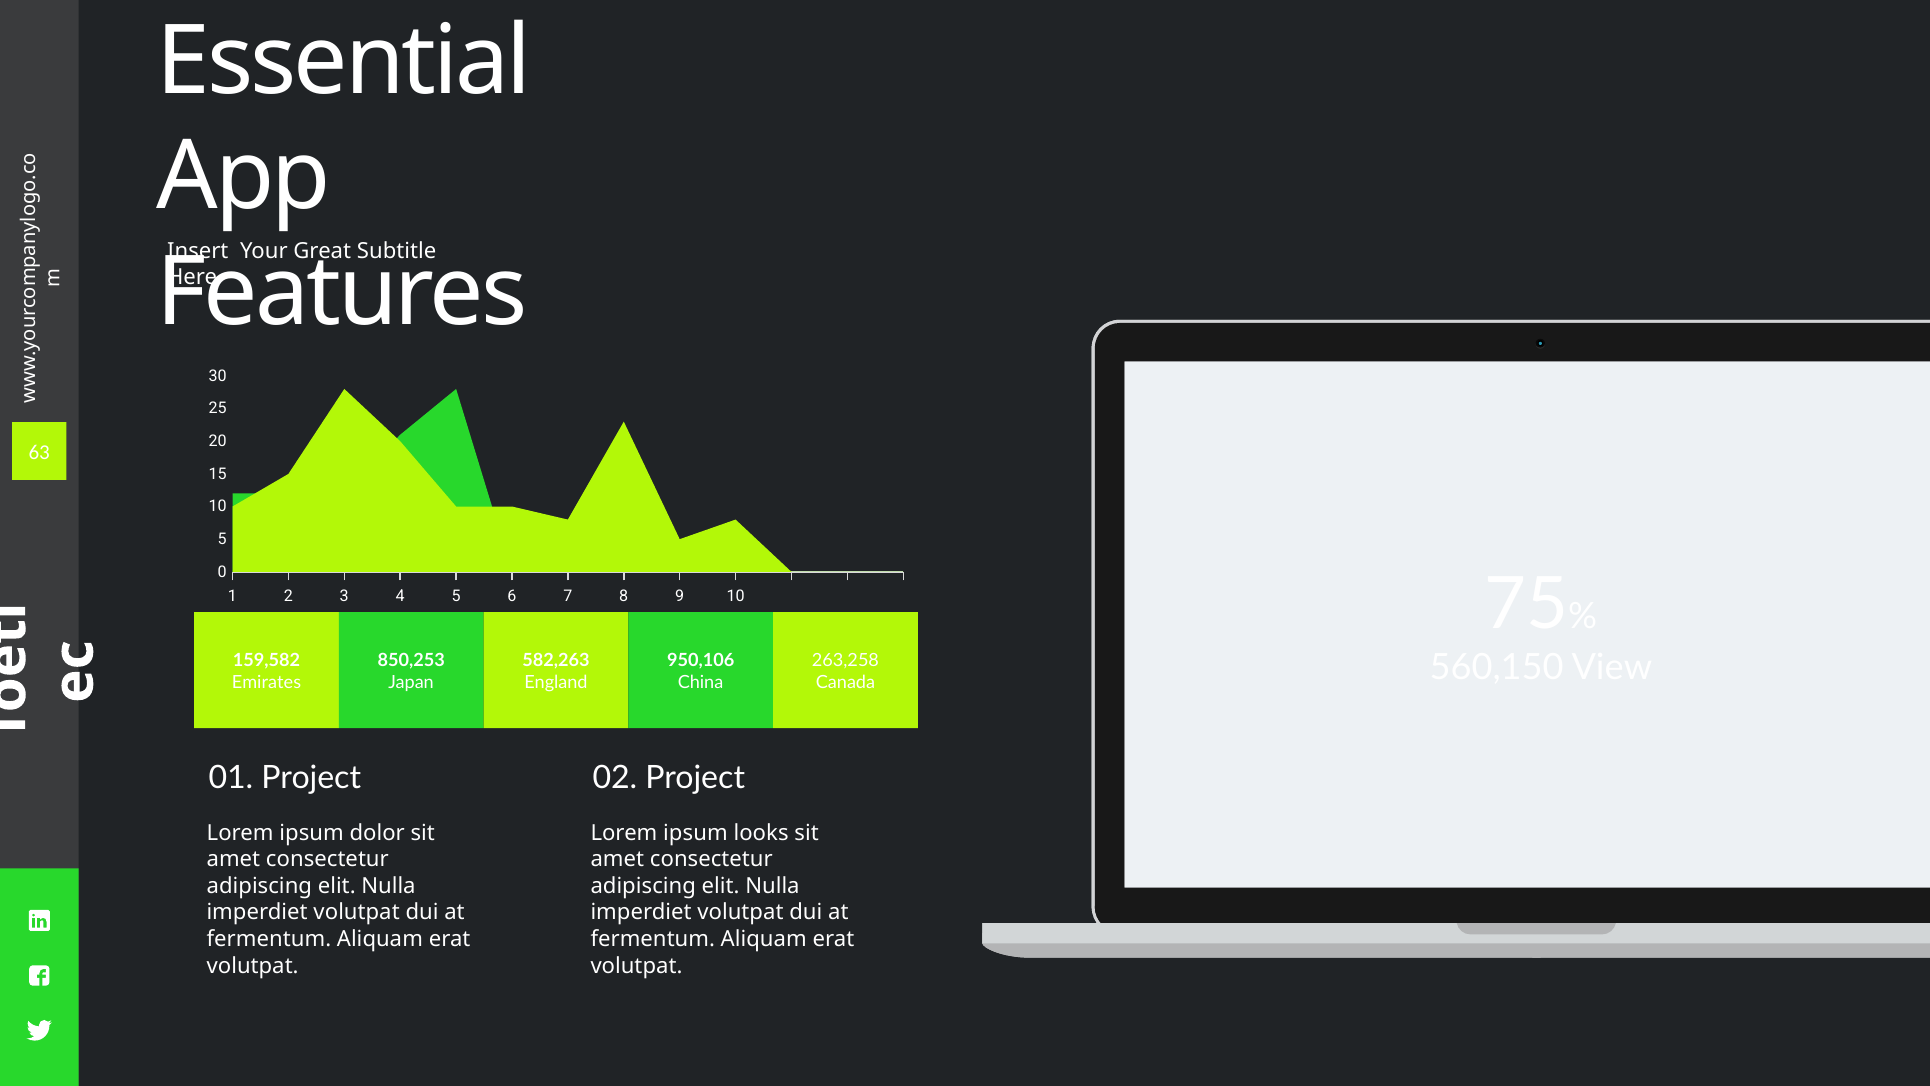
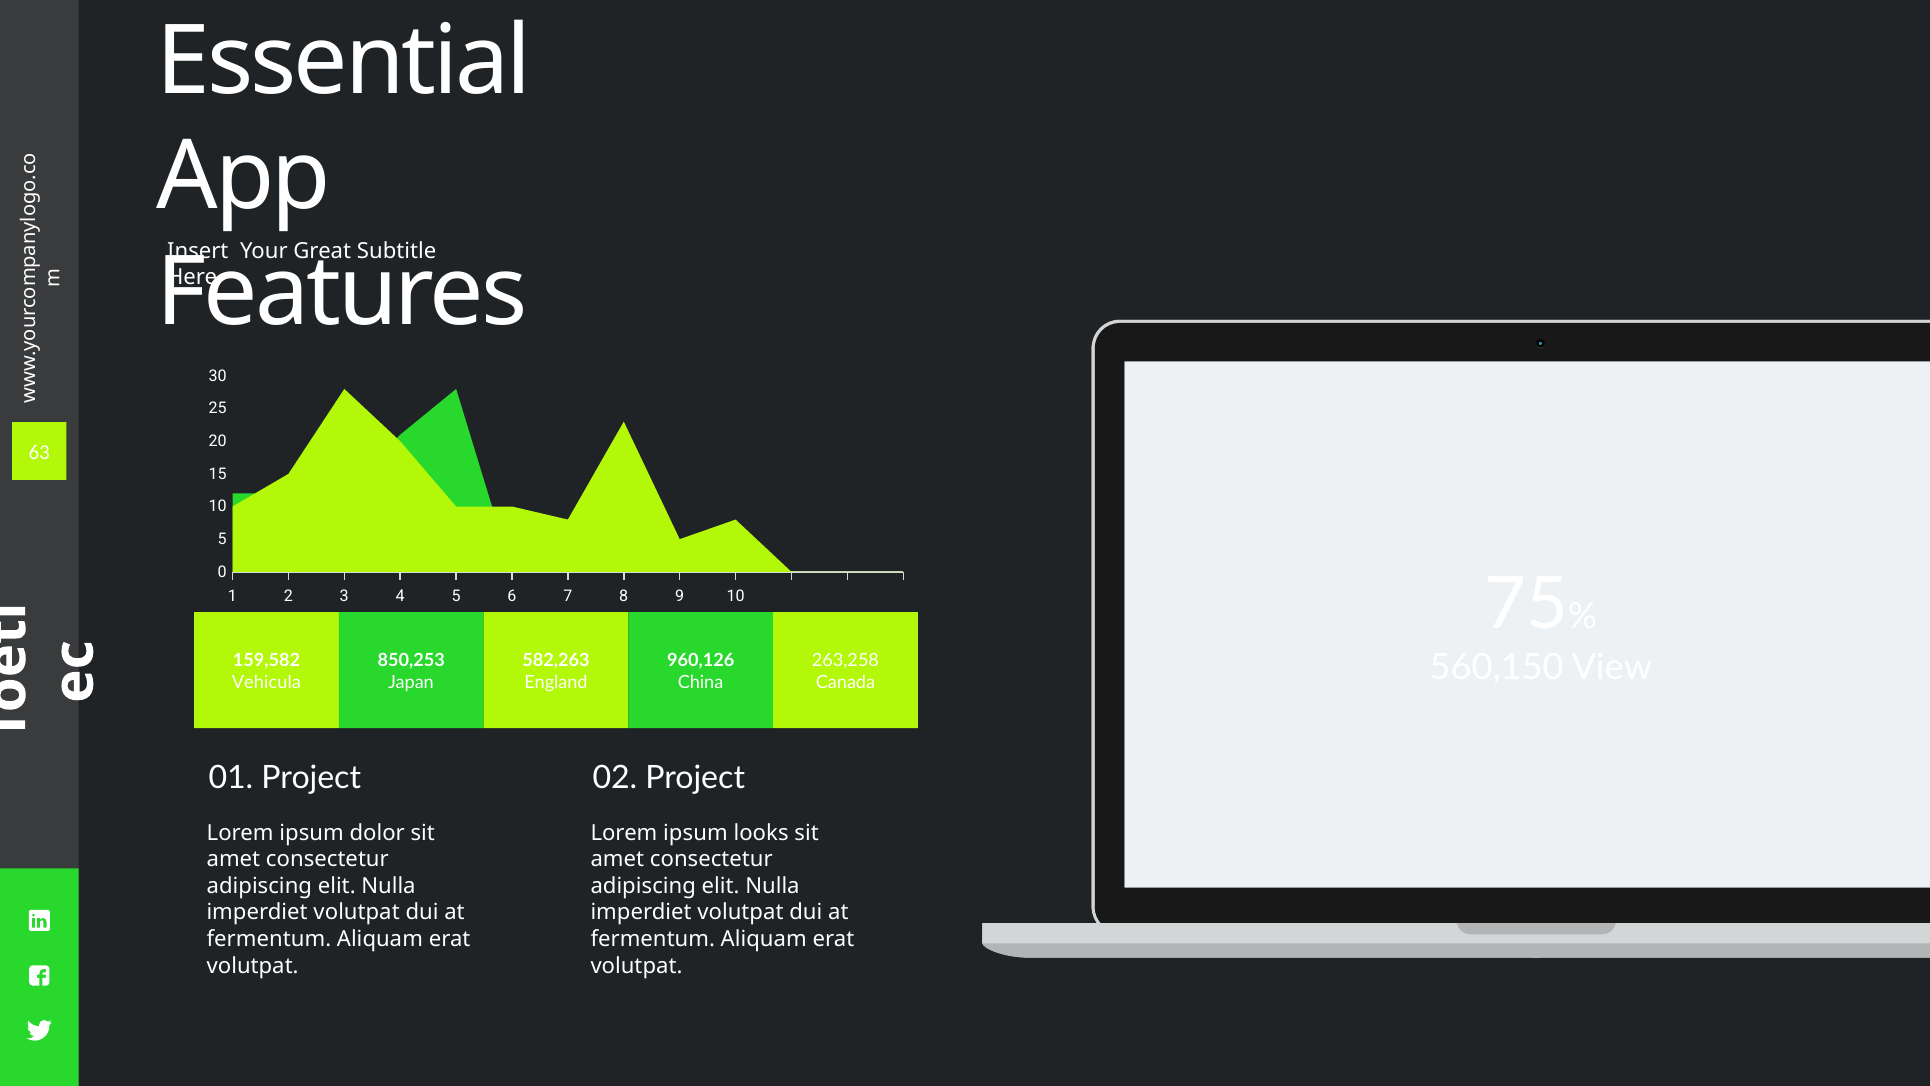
950,106: 950,106 -> 960,126
Emirates: Emirates -> Vehicula
